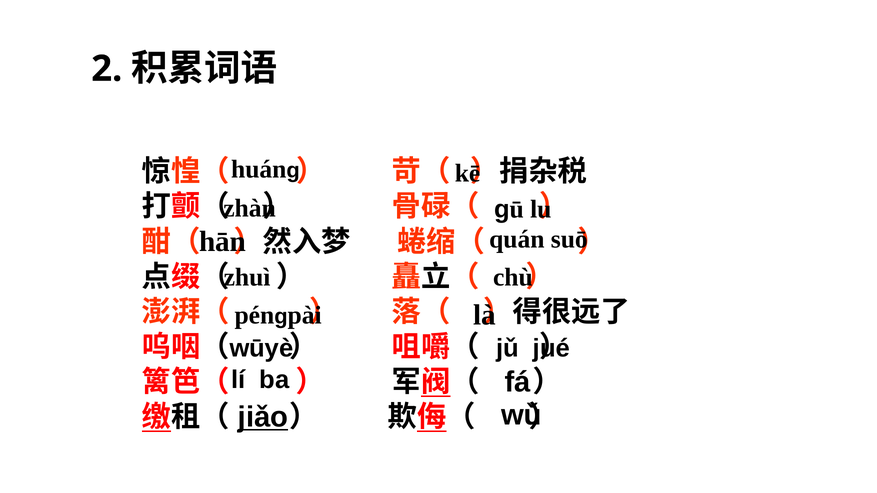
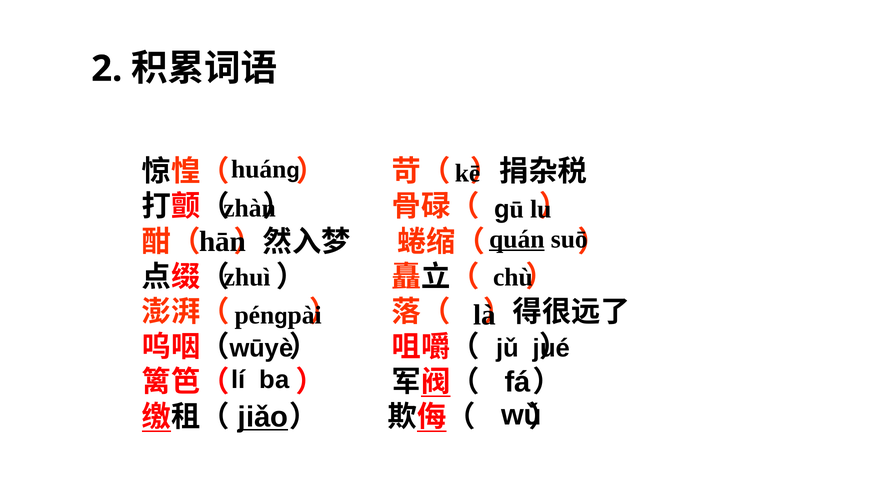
quán underline: none -> present
